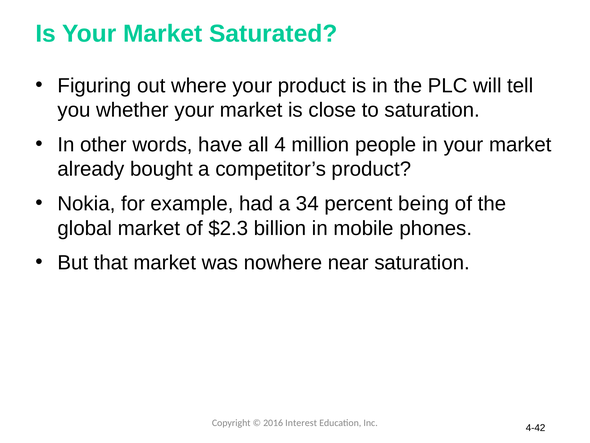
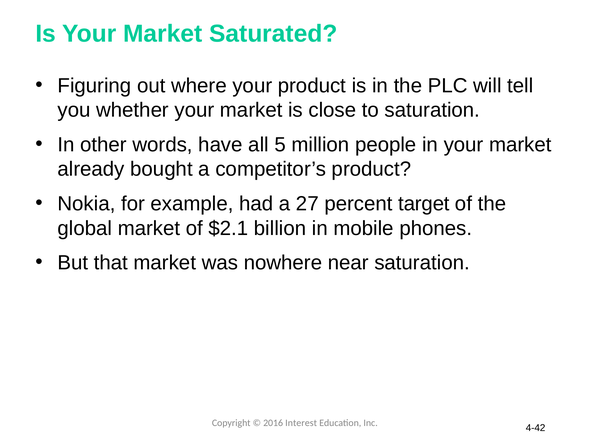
4: 4 -> 5
34: 34 -> 27
being: being -> target
$2.3: $2.3 -> $2.1
